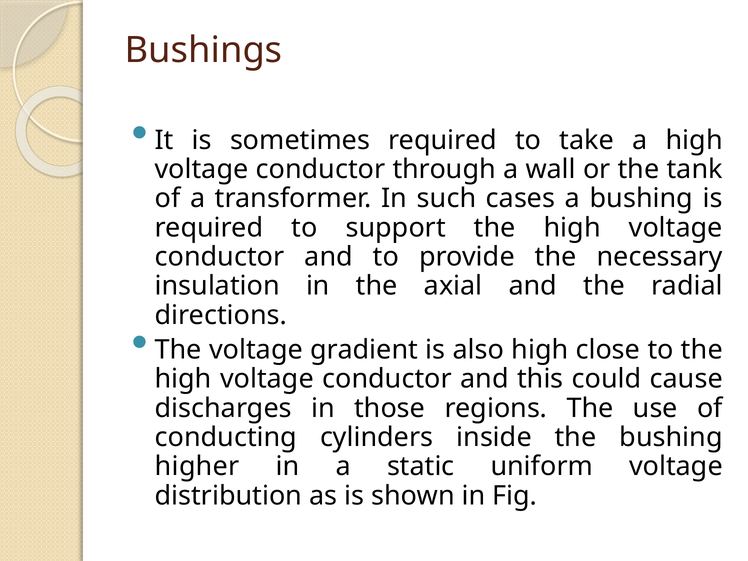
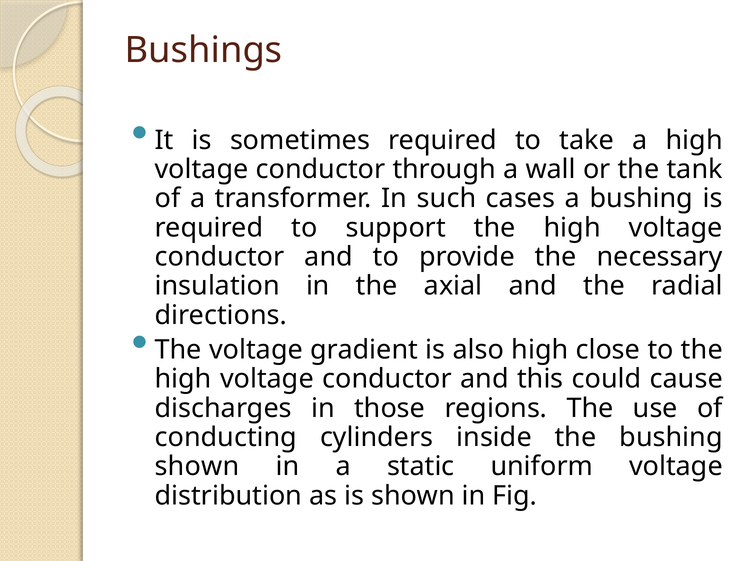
higher at (197, 467): higher -> shown
